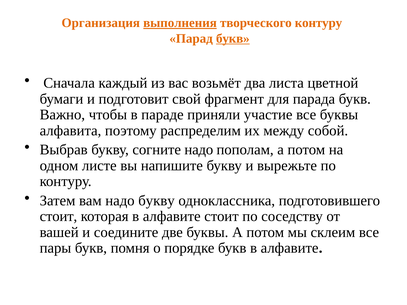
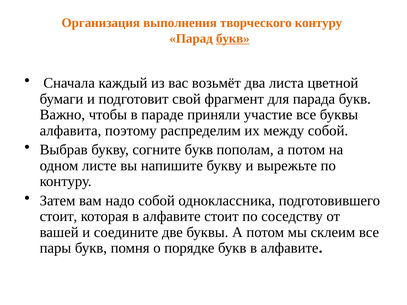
выполнения underline: present -> none
согните надо: надо -> букв
надо букву: букву -> собой
